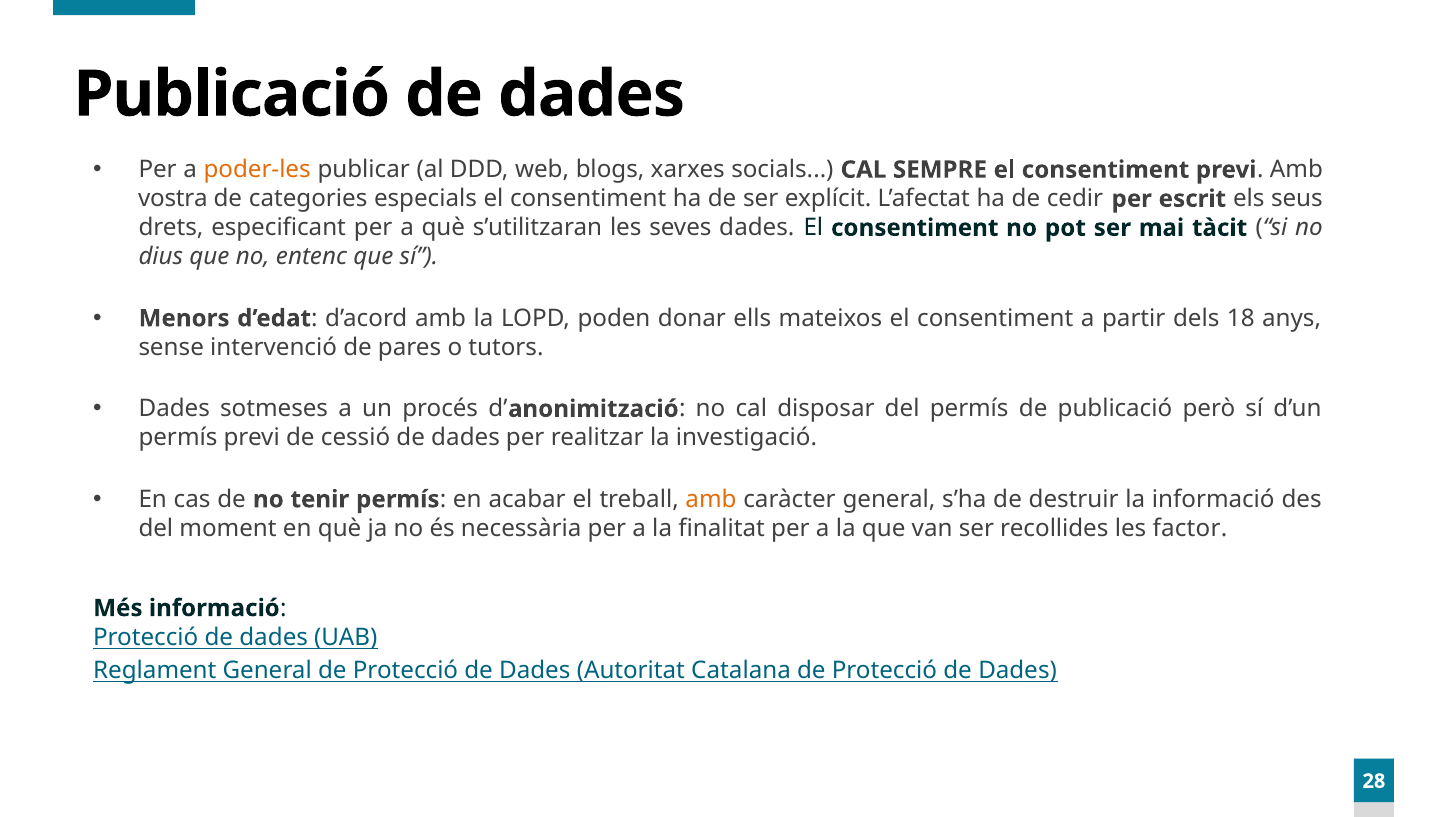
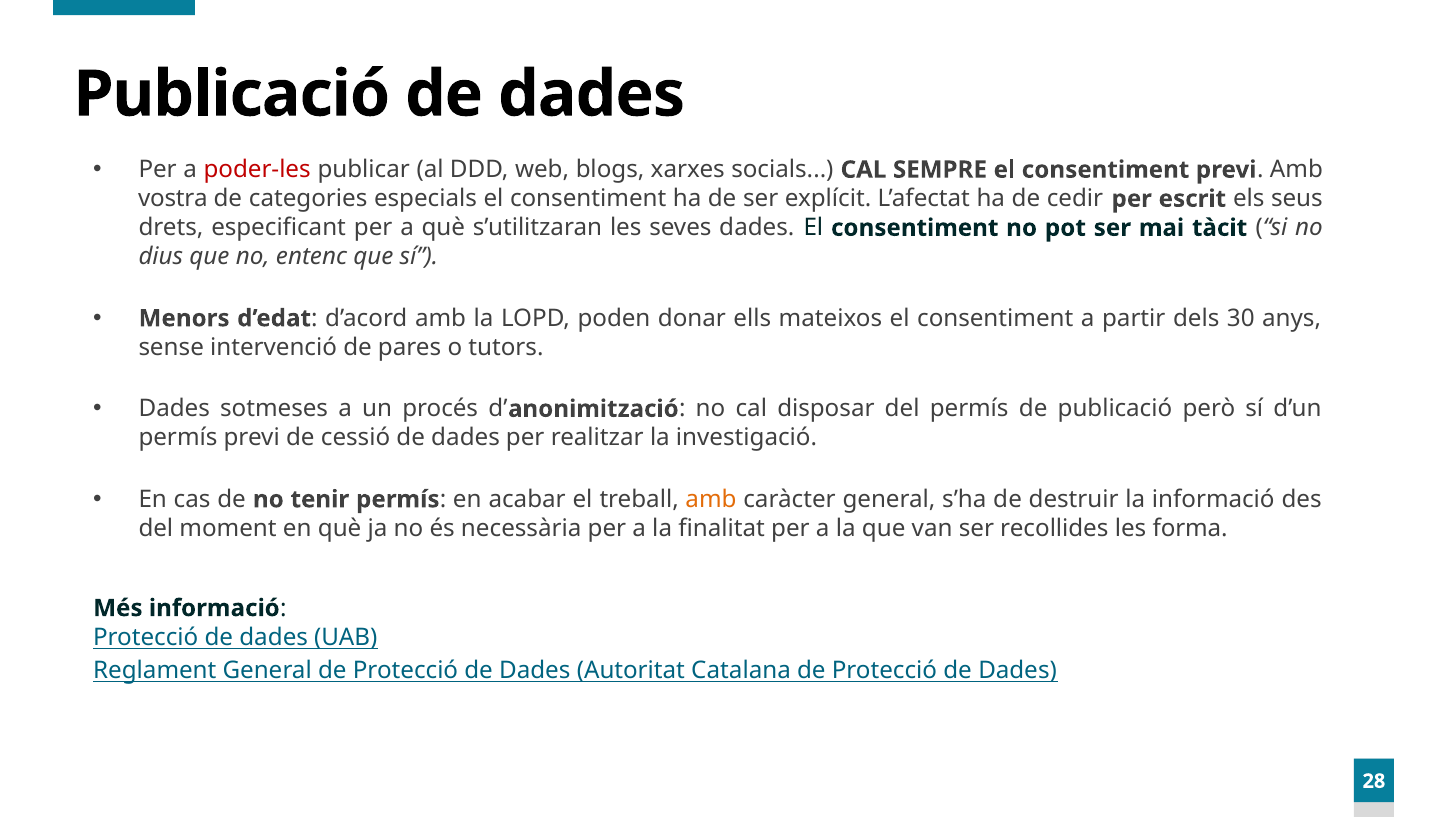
poder-les colour: orange -> red
18: 18 -> 30
factor: factor -> forma
